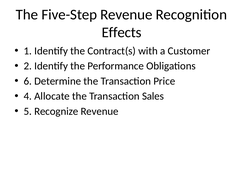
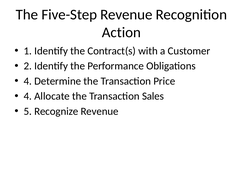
Effects: Effects -> Action
6 at (28, 81): 6 -> 4
